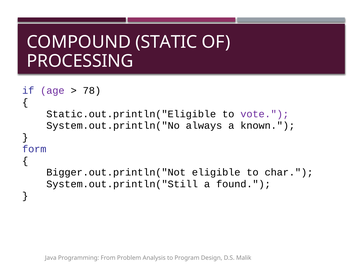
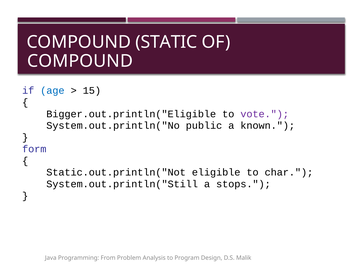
PROCESSING at (80, 61): PROCESSING -> COMPOUND
age colour: purple -> blue
78: 78 -> 15
Static.out.println("Eligible: Static.out.println("Eligible -> Bigger.out.println("Eligible
always: always -> public
Bigger.out.println("Not: Bigger.out.println("Not -> Static.out.println("Not
found: found -> stops
